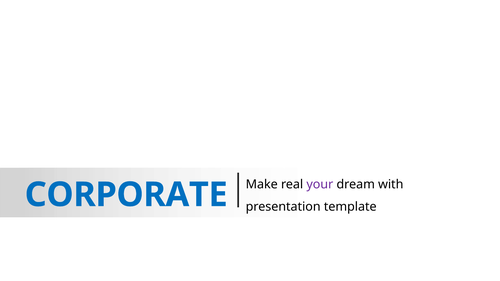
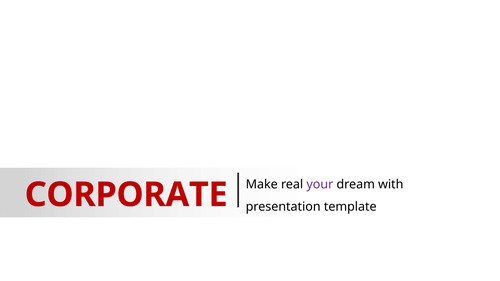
CORPORATE colour: blue -> red
